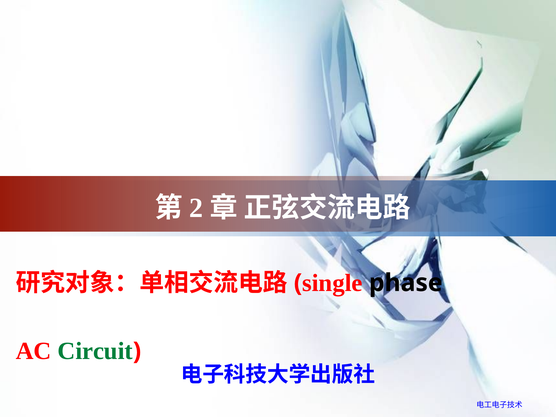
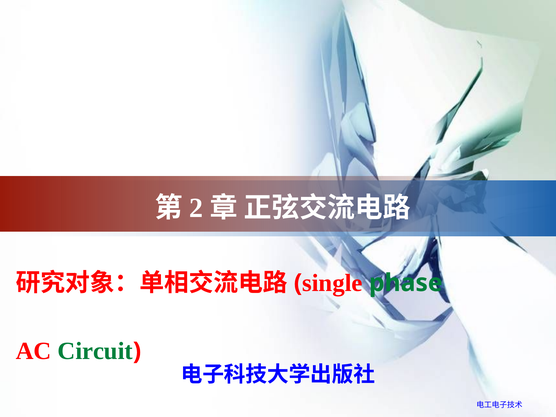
phase colour: black -> green
